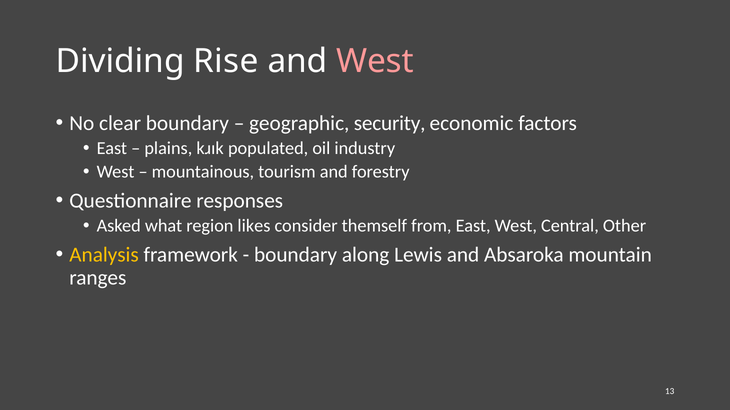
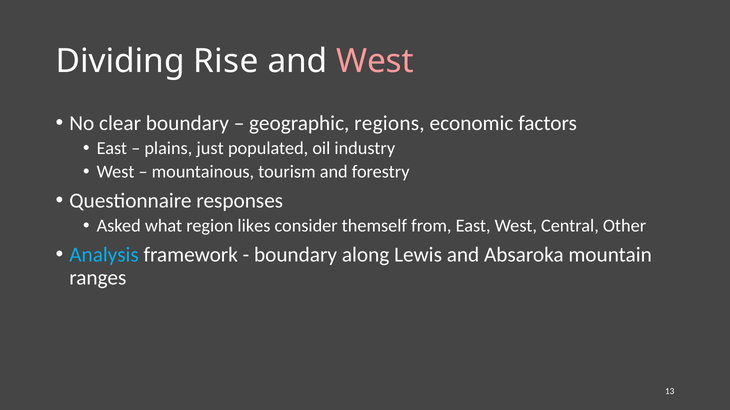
security: security -> regions
kɹɪk: kɹɪk -> just
Analysis colour: yellow -> light blue
